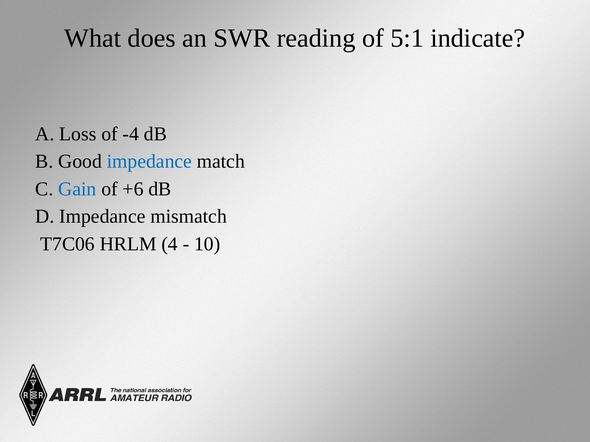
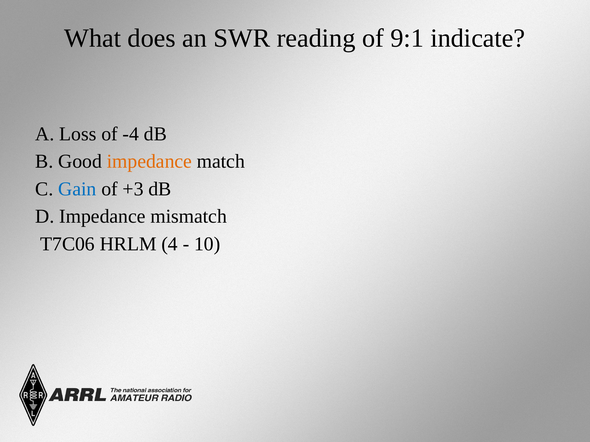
5:1: 5:1 -> 9:1
impedance at (149, 162) colour: blue -> orange
+6: +6 -> +3
